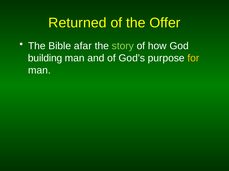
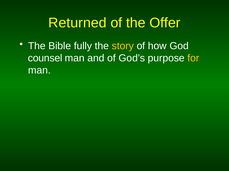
afar: afar -> fully
story colour: light green -> yellow
building: building -> counsel
